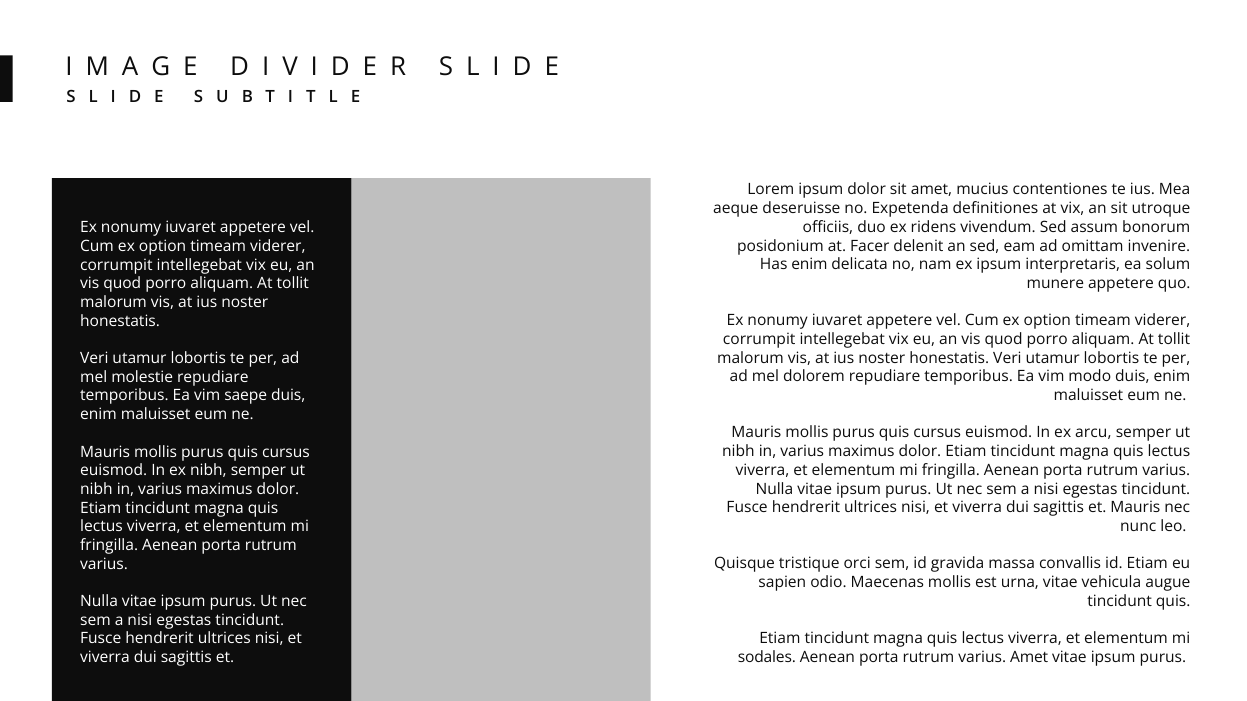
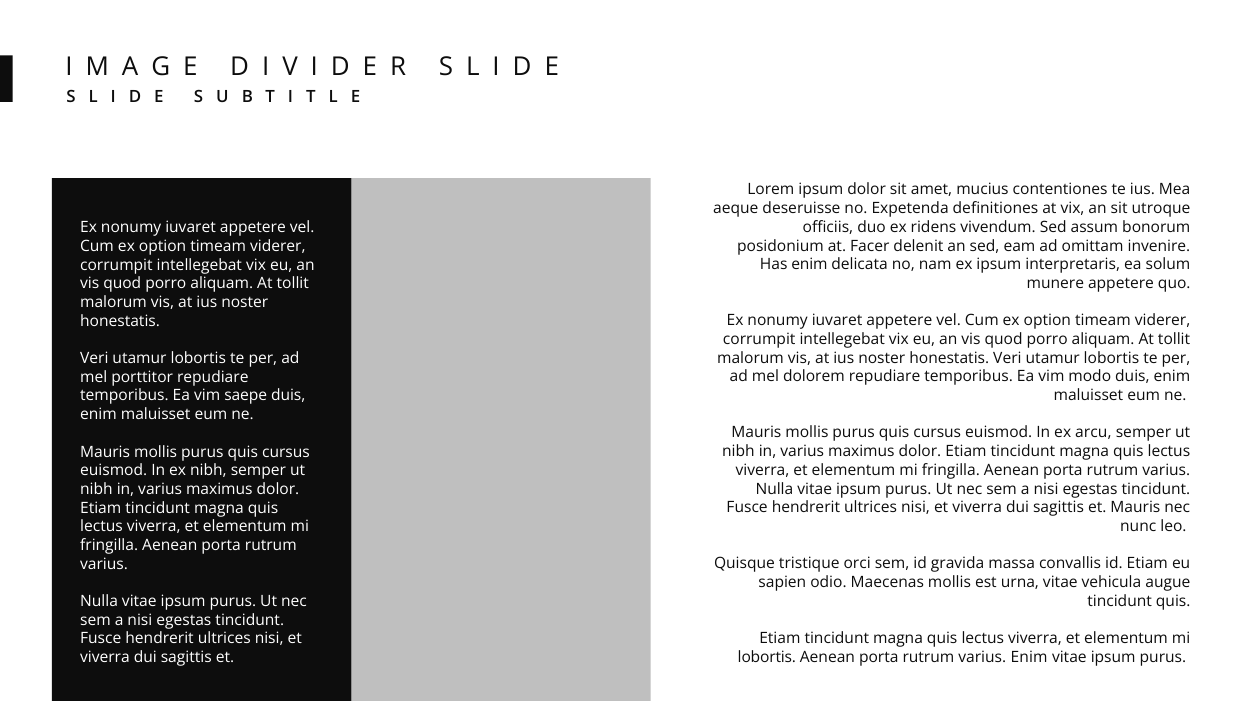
molestie: molestie -> porttitor
sodales at (767, 658): sodales -> lobortis
varius Amet: Amet -> Enim
